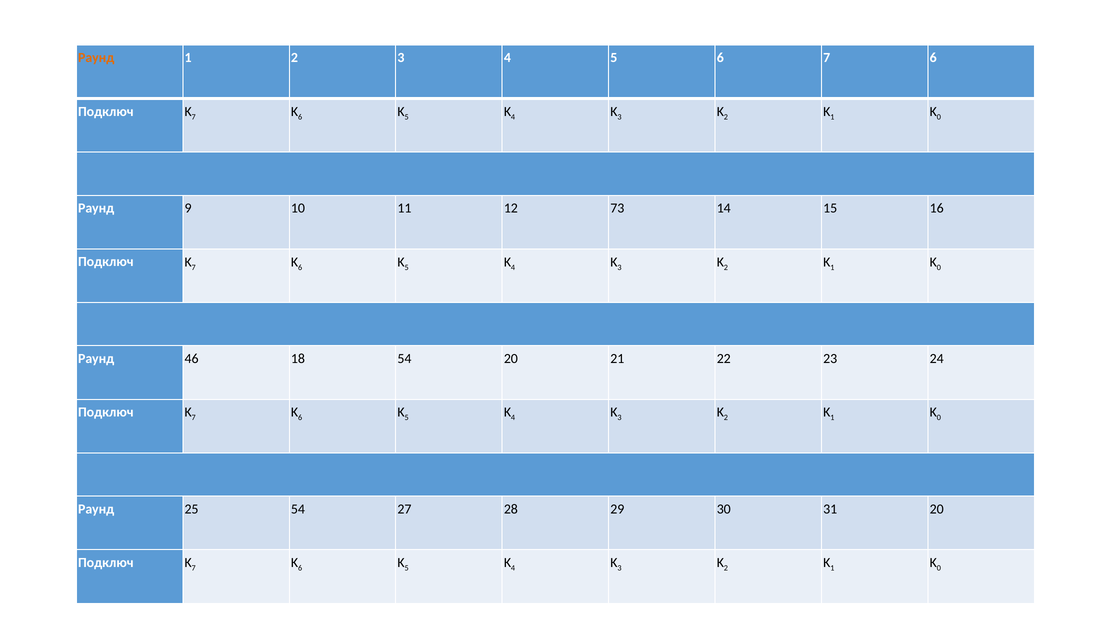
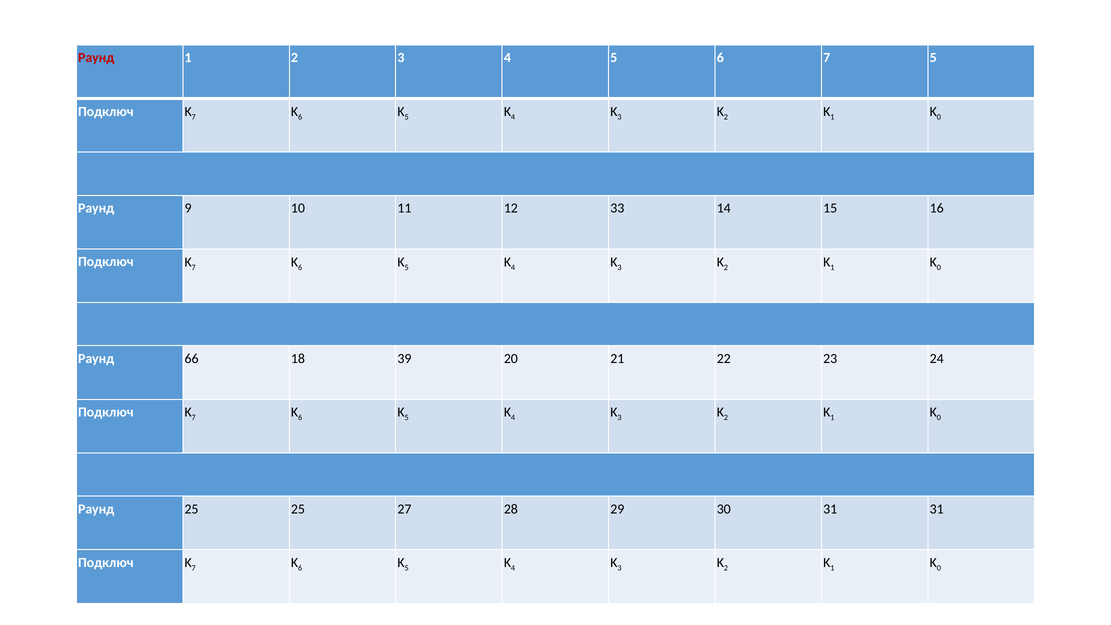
Раунд at (96, 58) colour: orange -> red
7 6: 6 -> 5
73: 73 -> 33
46: 46 -> 66
18 54: 54 -> 39
25 54: 54 -> 25
31 20: 20 -> 31
